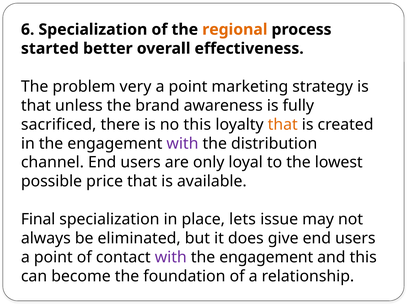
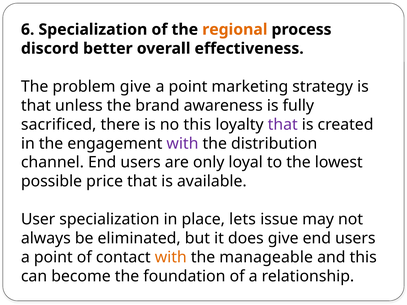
started: started -> discord
problem very: very -> give
that at (283, 125) colour: orange -> purple
Final: Final -> User
with at (171, 258) colour: purple -> orange
engagement at (266, 258): engagement -> manageable
